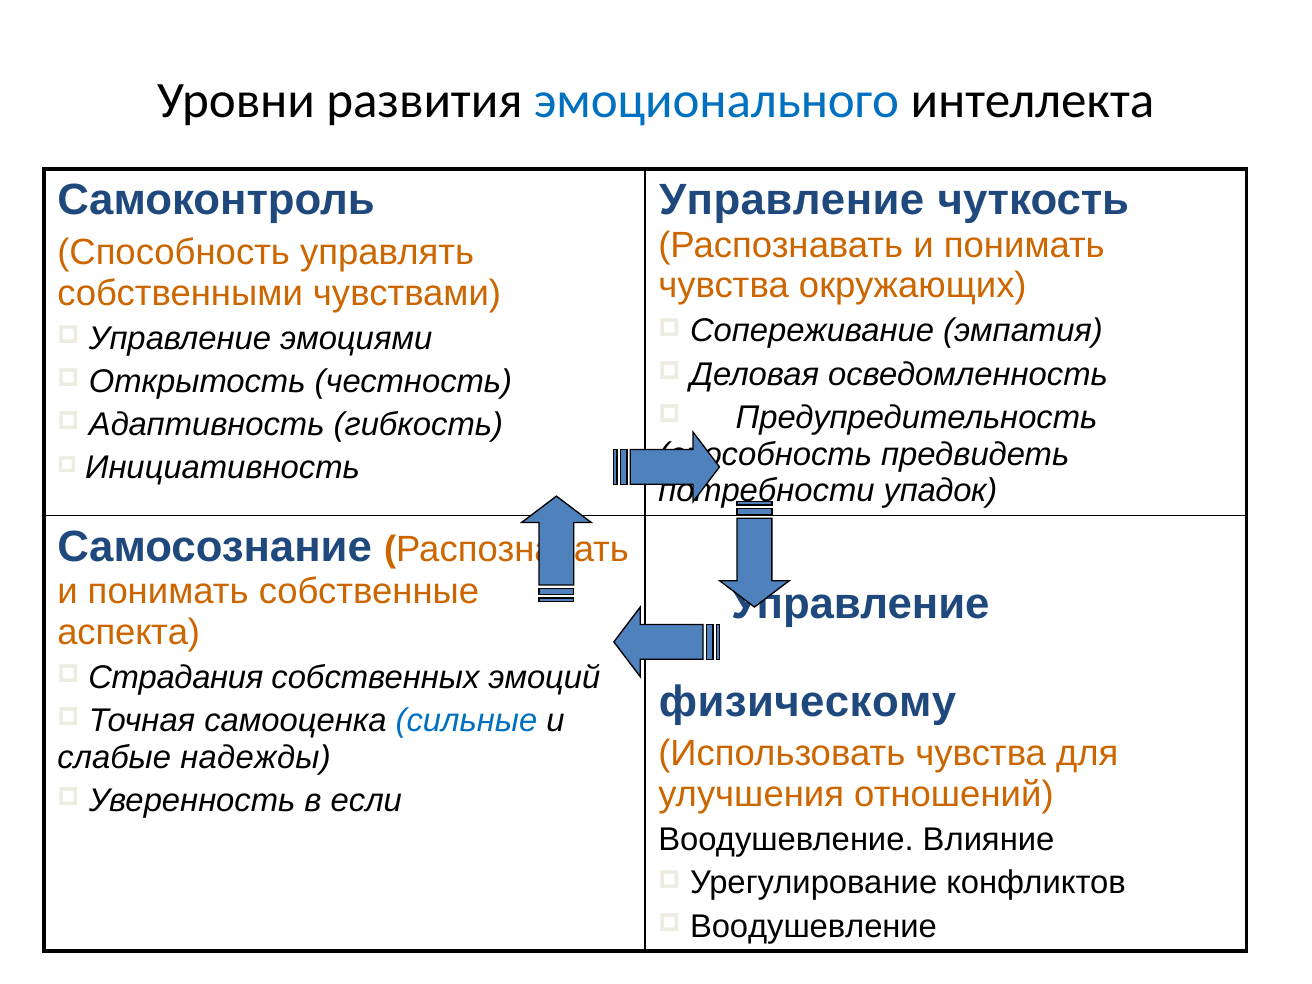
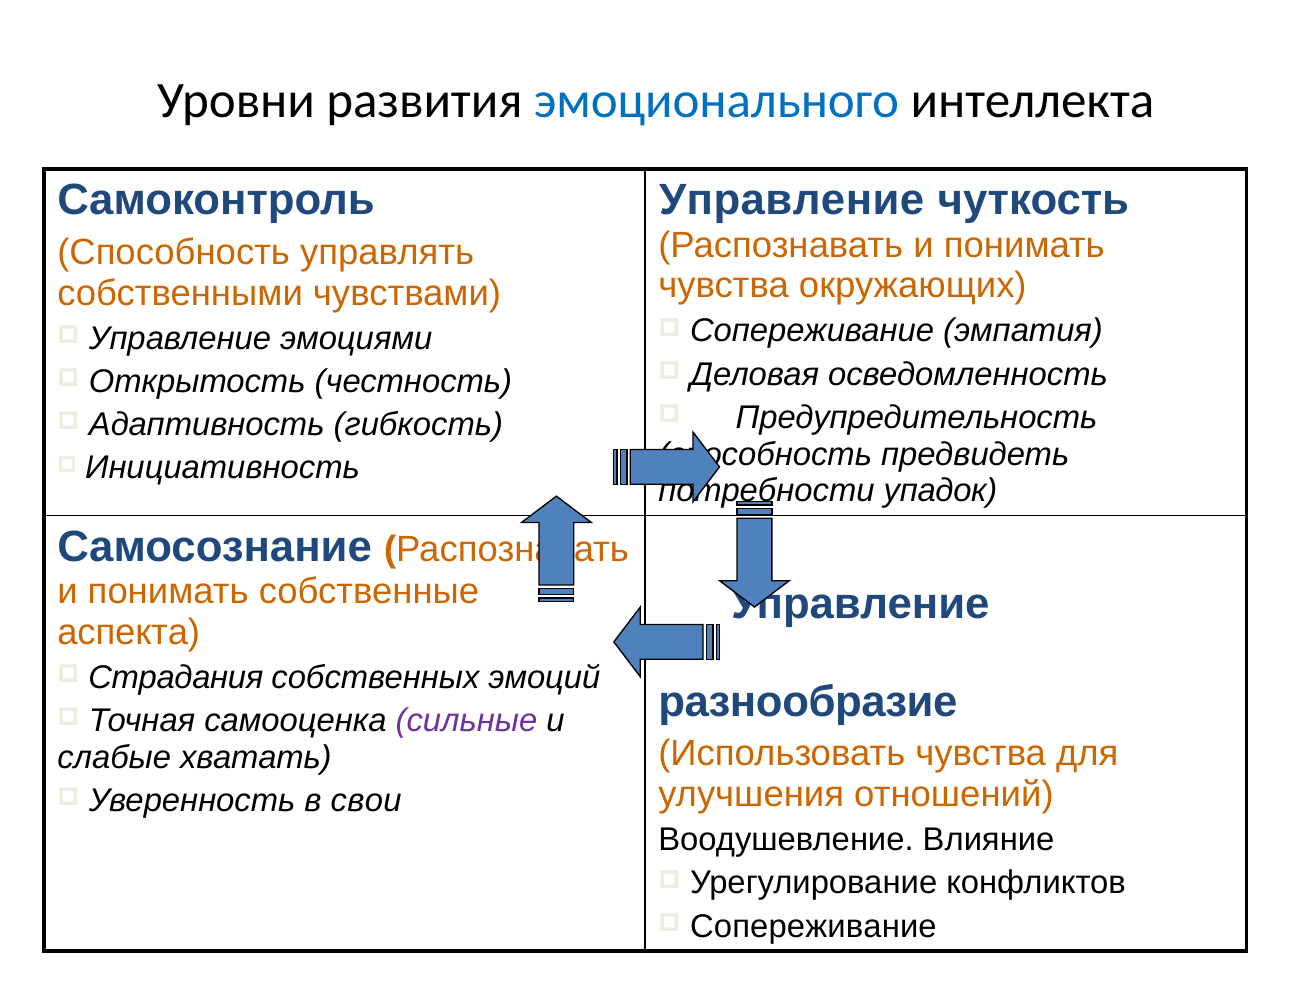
физическому: физическому -> разнообразие
сильные colour: blue -> purple
надежды: надежды -> хватать
если: если -> свои
Воодушевление at (813, 926): Воодушевление -> Сопереживание
